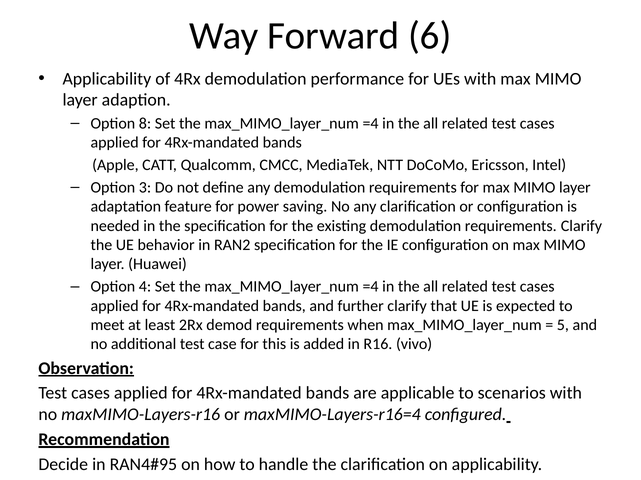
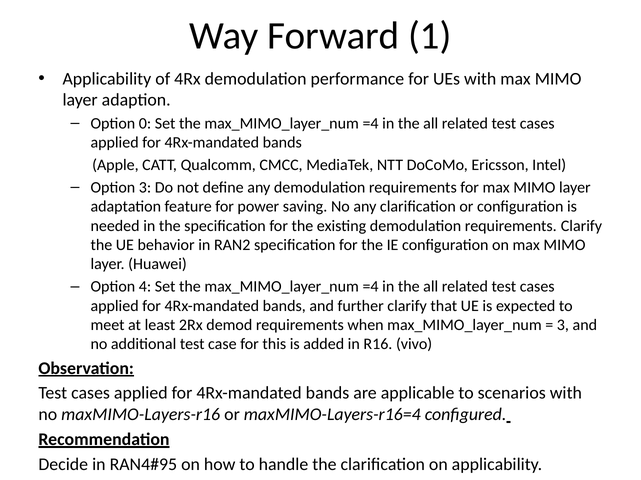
6: 6 -> 1
8: 8 -> 0
5 at (563, 326): 5 -> 3
